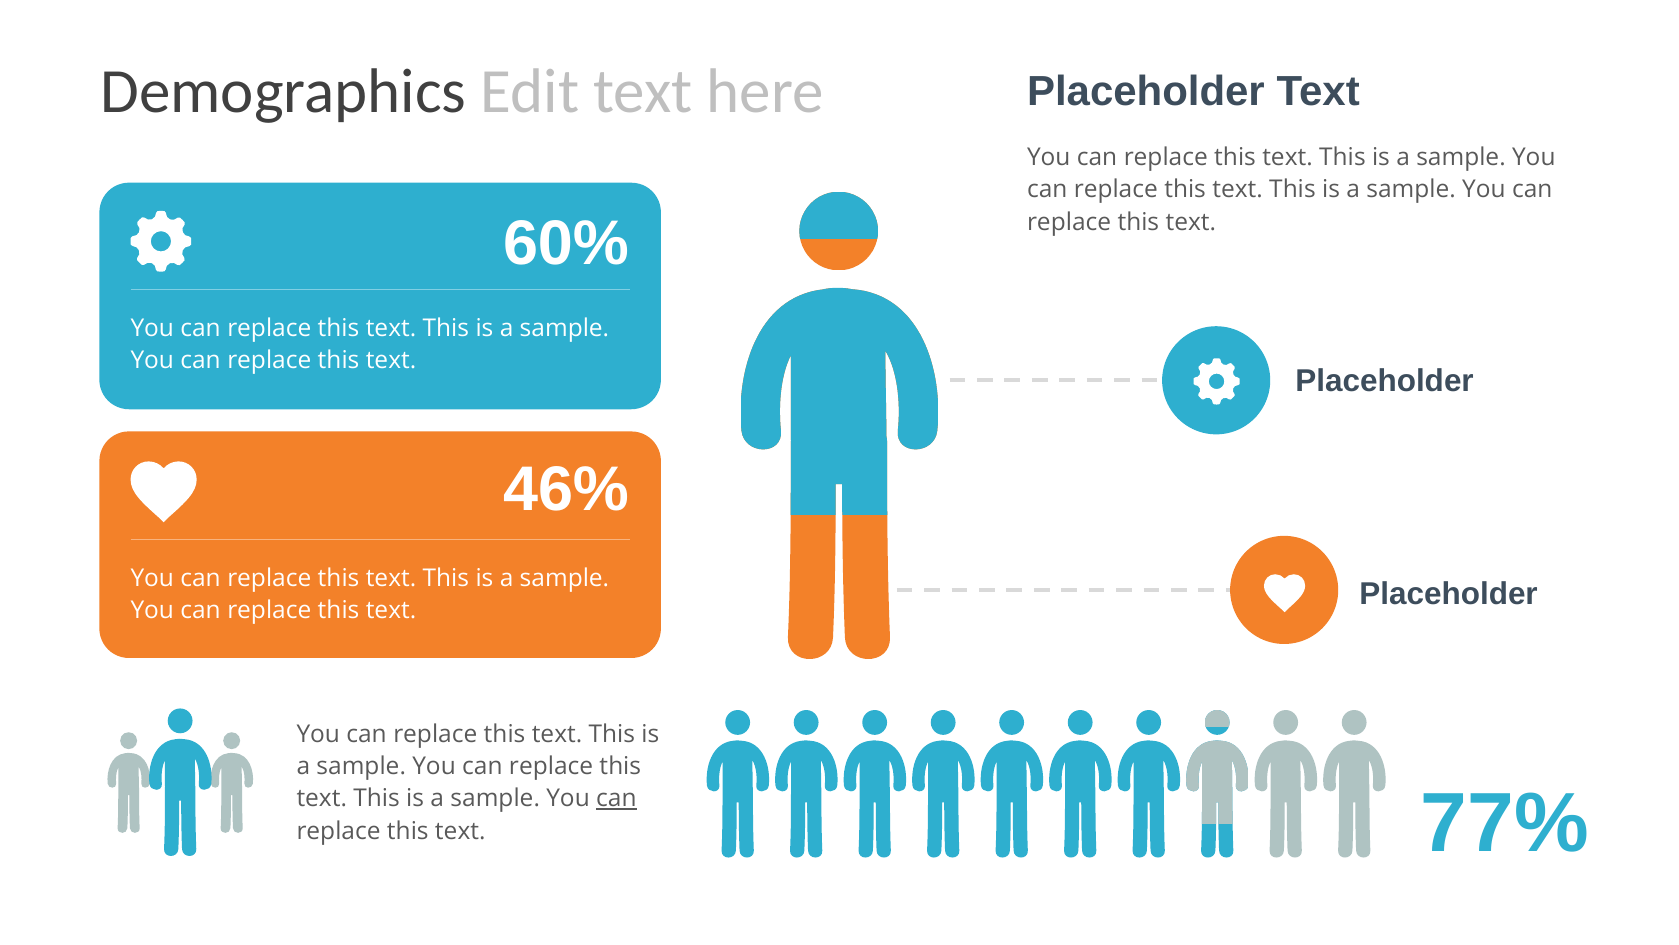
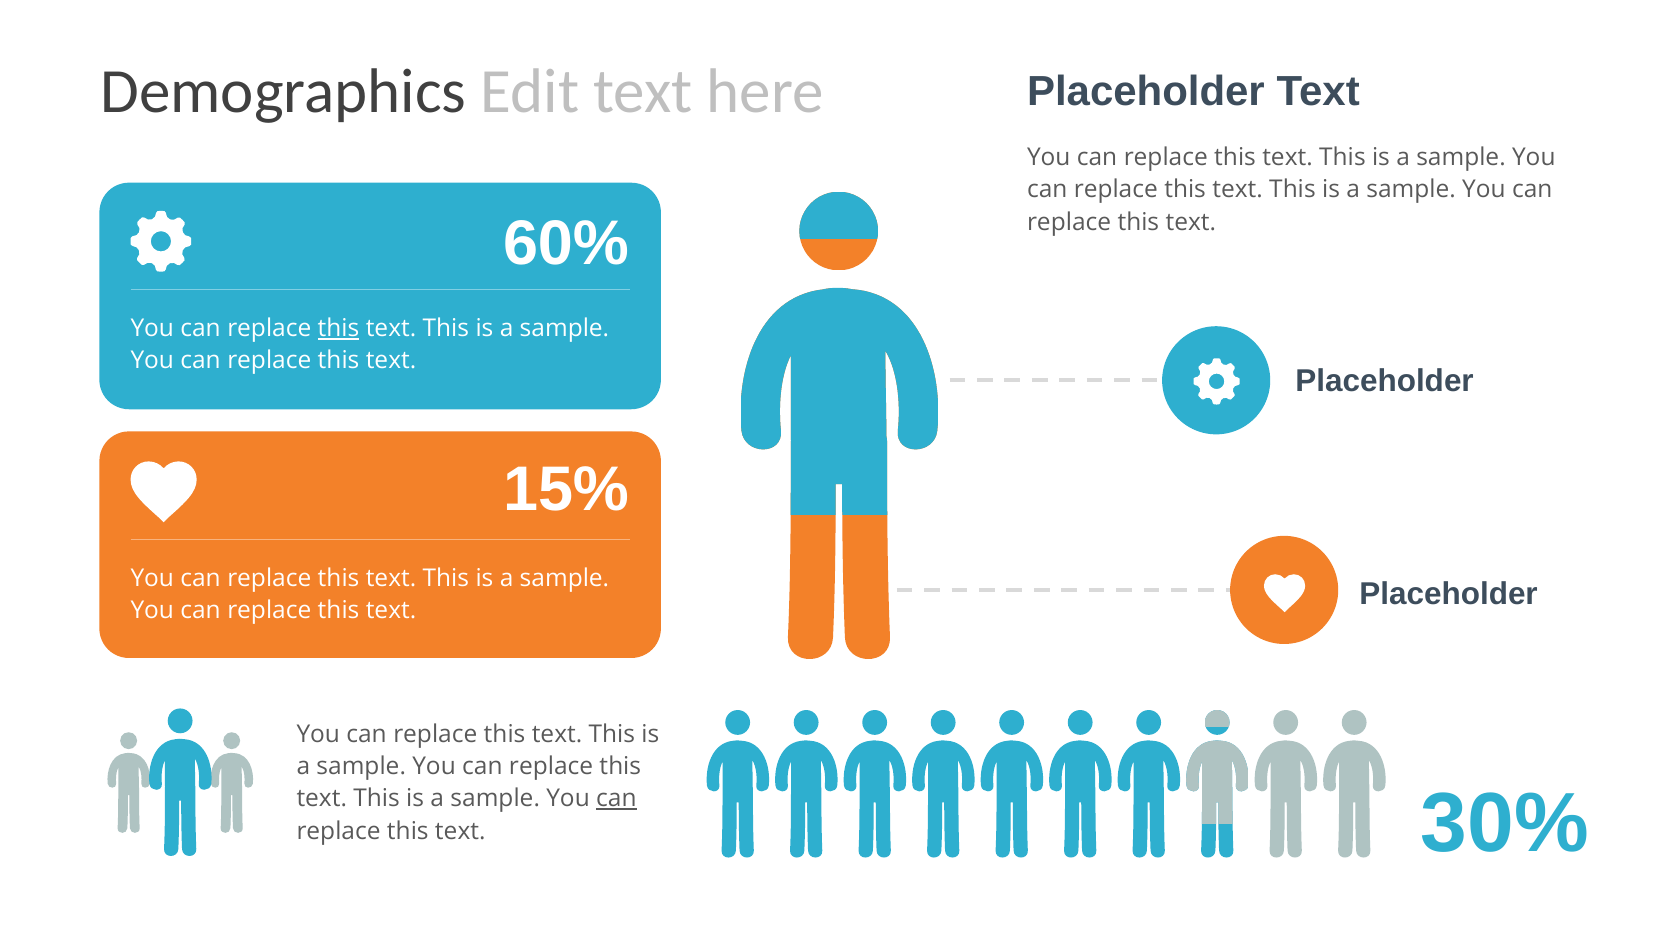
this at (338, 328) underline: none -> present
46%: 46% -> 15%
77%: 77% -> 30%
